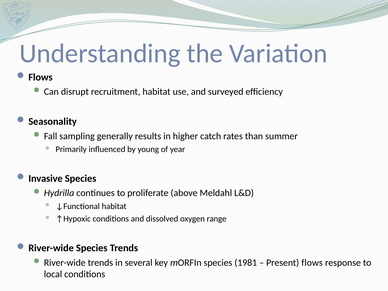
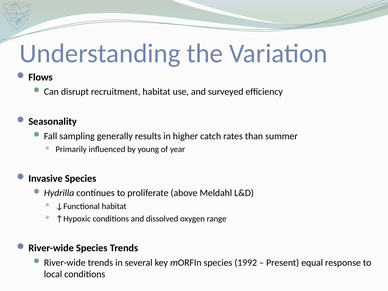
1981: 1981 -> 1992
flows: flows -> equal
